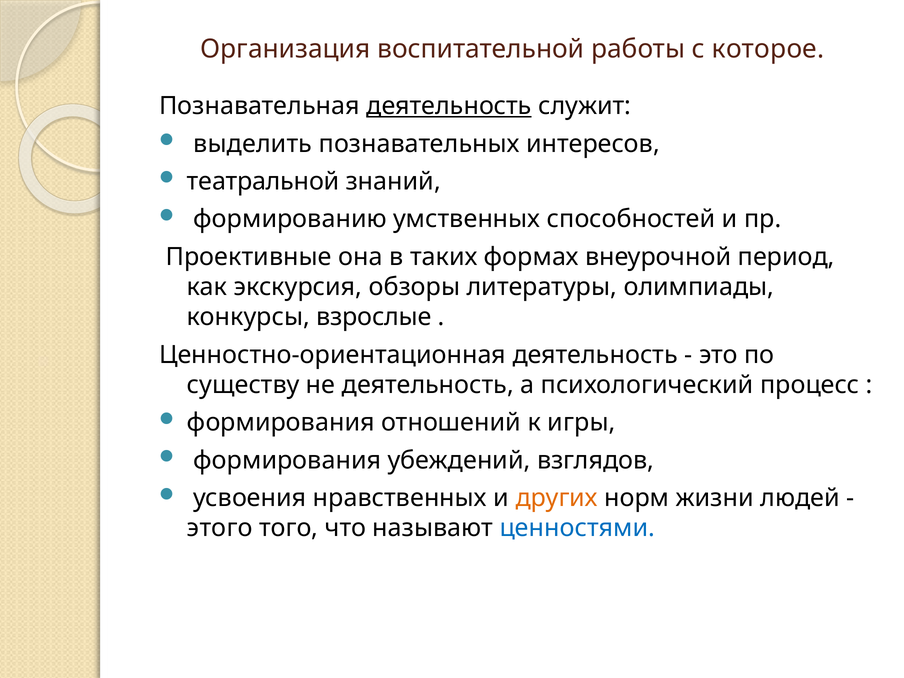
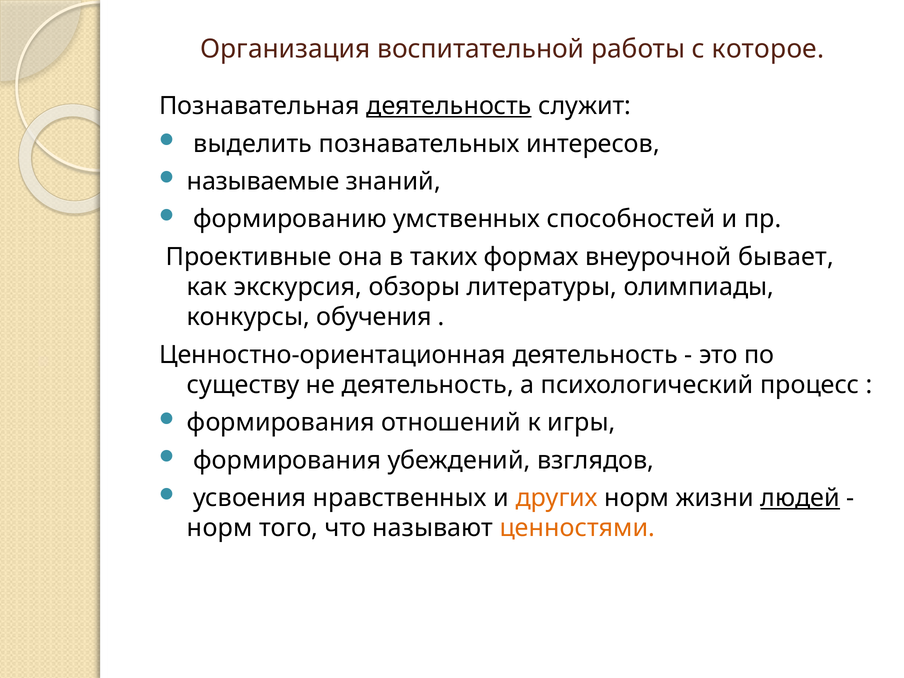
театральной: театральной -> называемые
период: период -> бывает
взрослые: взрослые -> обучения
людей underline: none -> present
этого at (220, 528): этого -> норм
ценностями colour: blue -> orange
